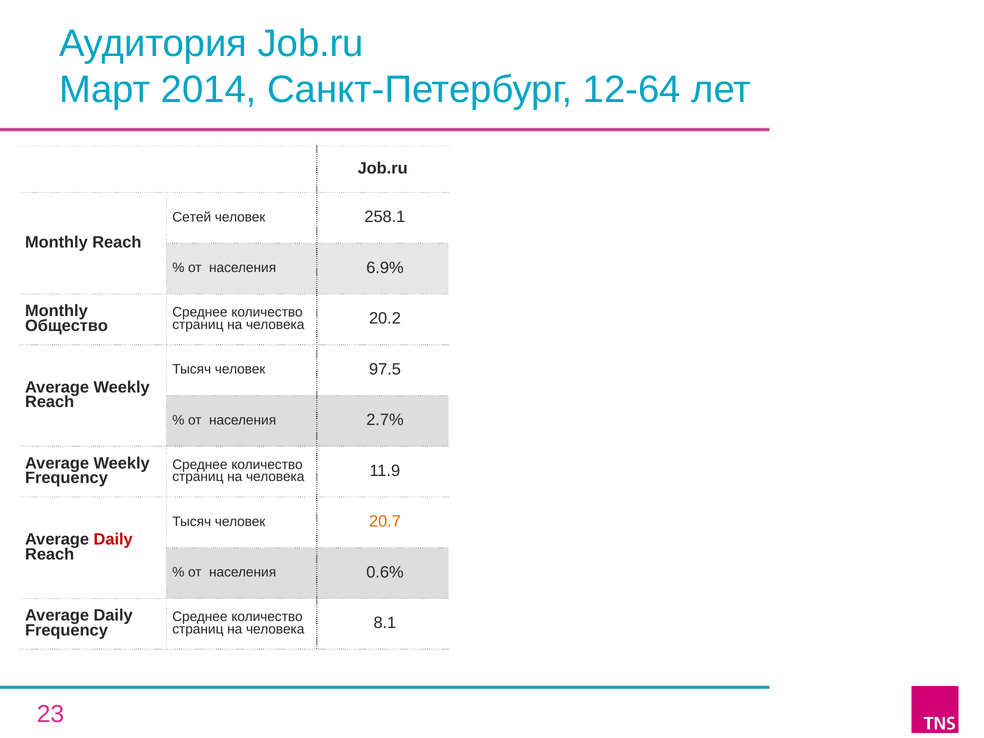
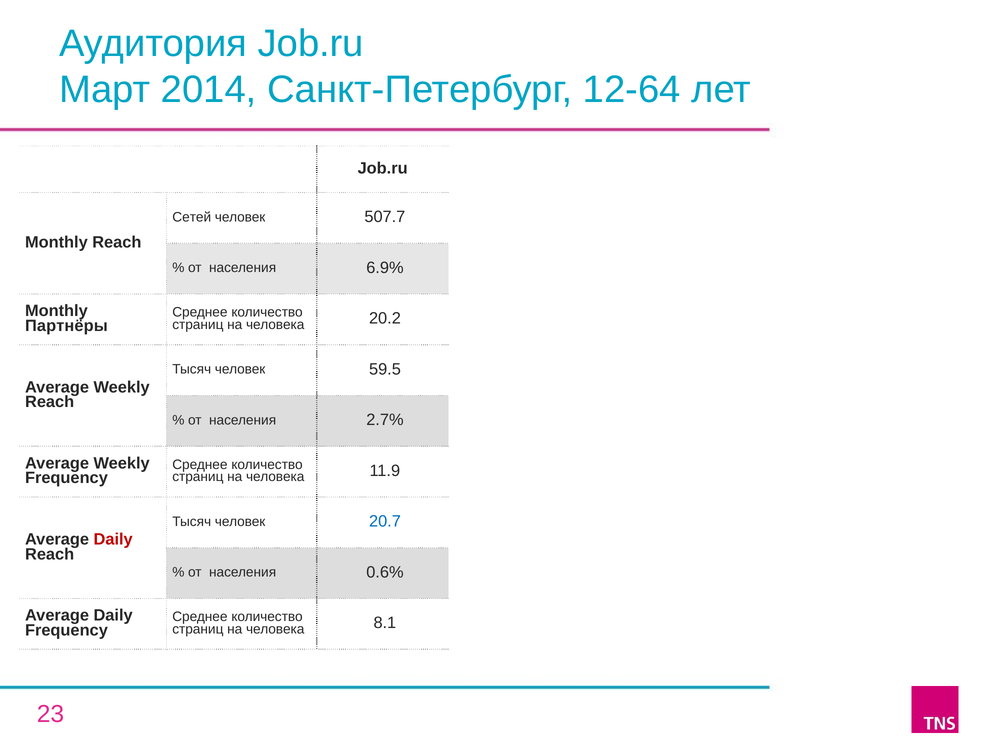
258.1: 258.1 -> 507.7
Общество: Общество -> Партнёры
97.5: 97.5 -> 59.5
20.7 colour: orange -> blue
